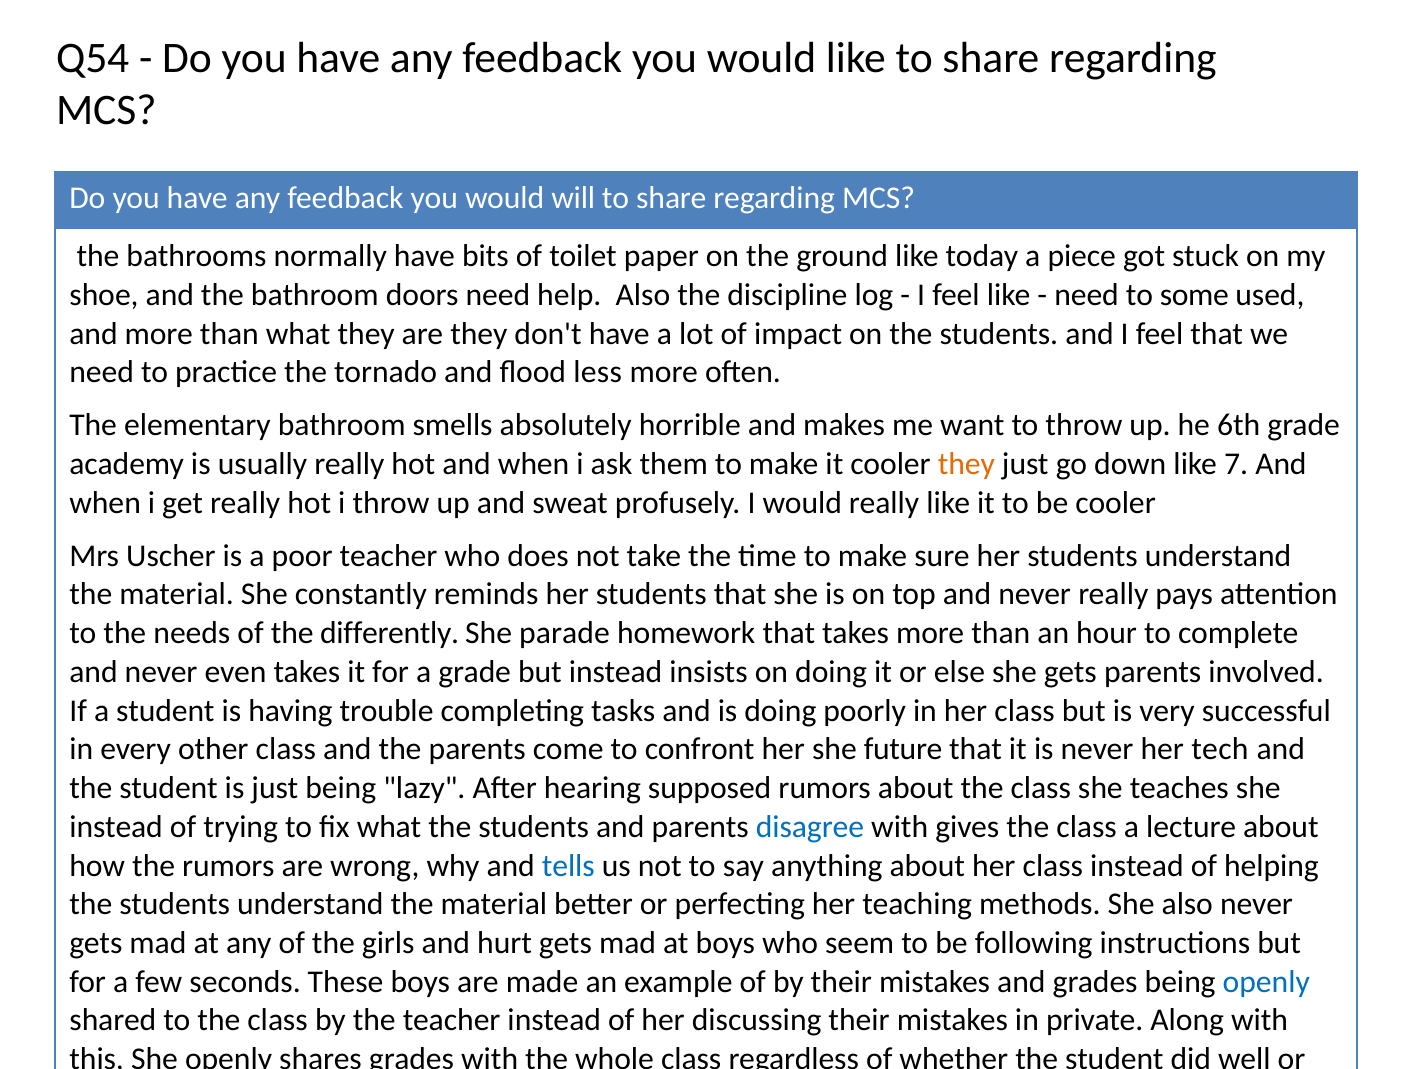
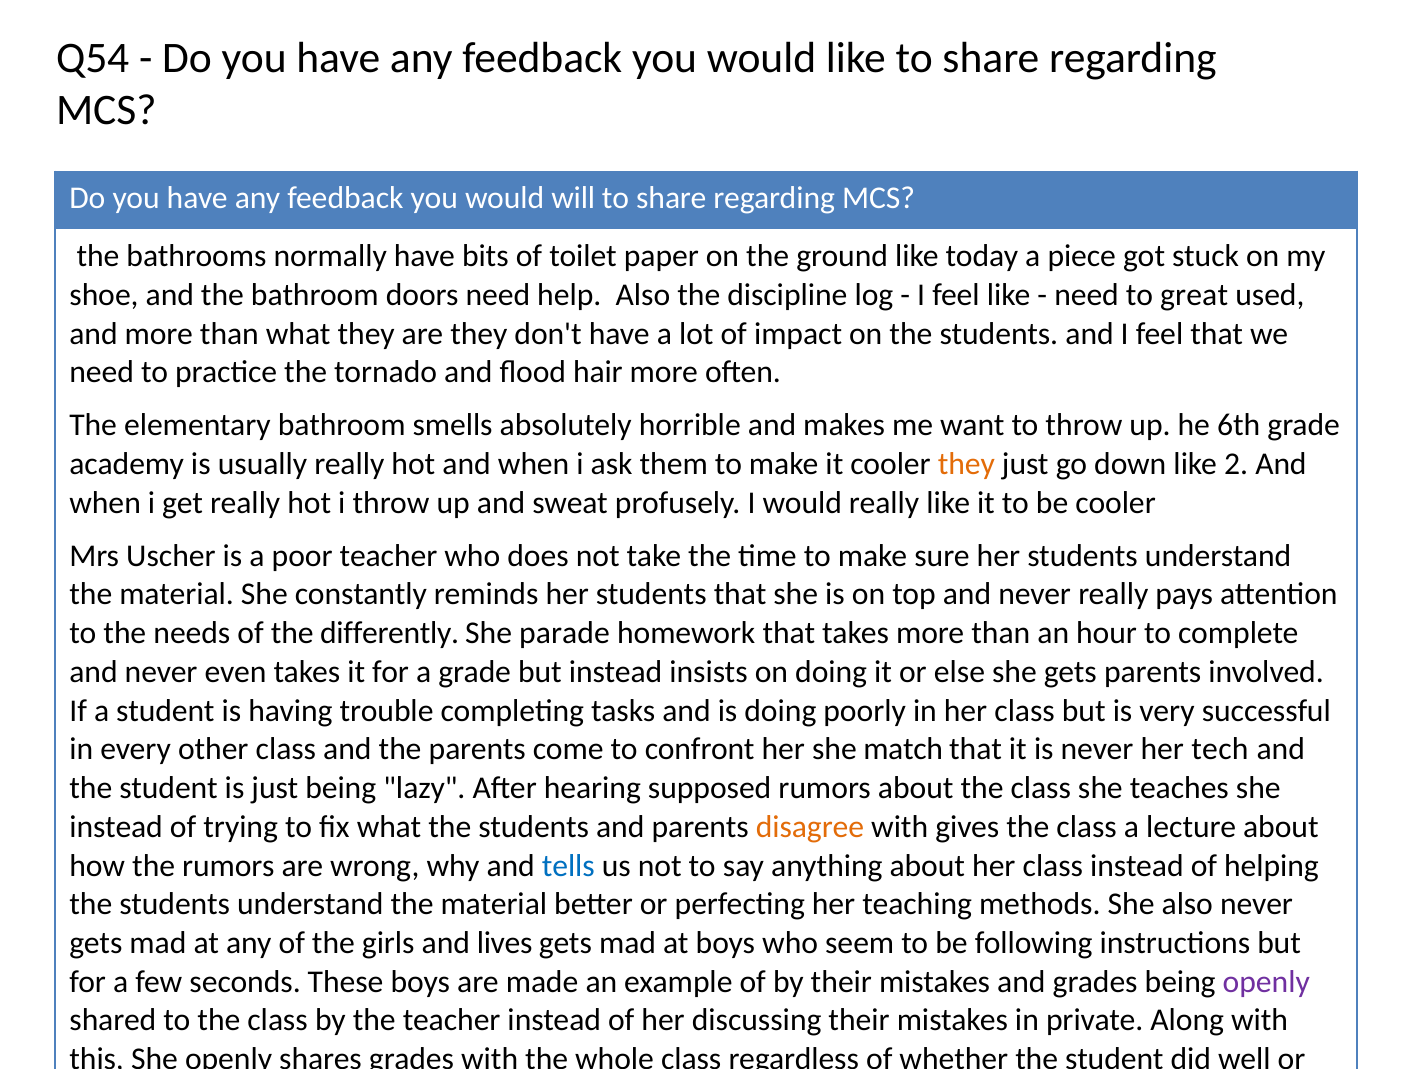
some: some -> great
less: less -> hair
7: 7 -> 2
future: future -> match
disagree colour: blue -> orange
hurt: hurt -> lives
openly at (1266, 982) colour: blue -> purple
